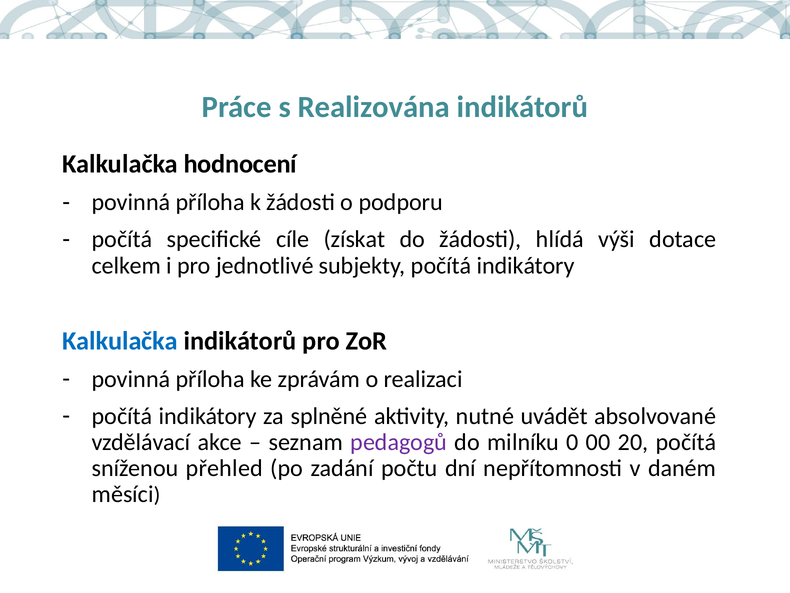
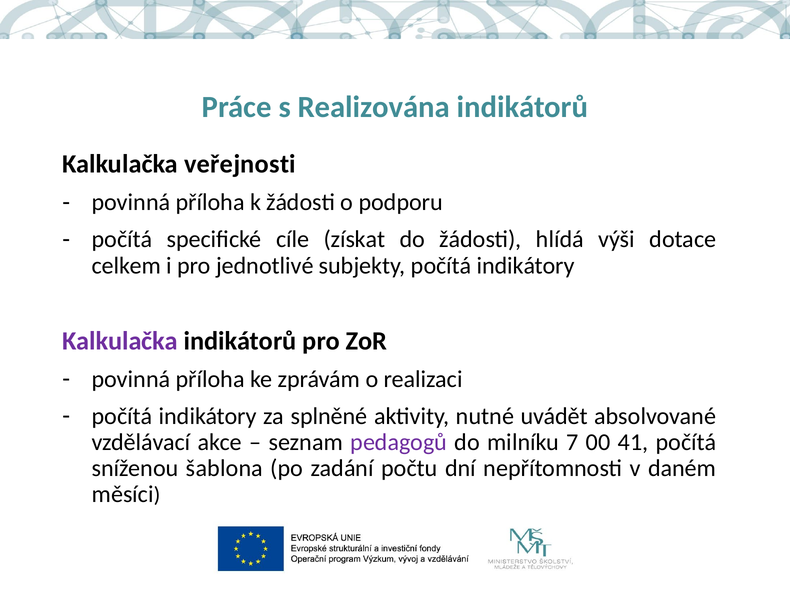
hodnocení: hodnocení -> veřejnosti
Kalkulačka at (120, 341) colour: blue -> purple
0: 0 -> 7
20: 20 -> 41
přehled: přehled -> šablona
